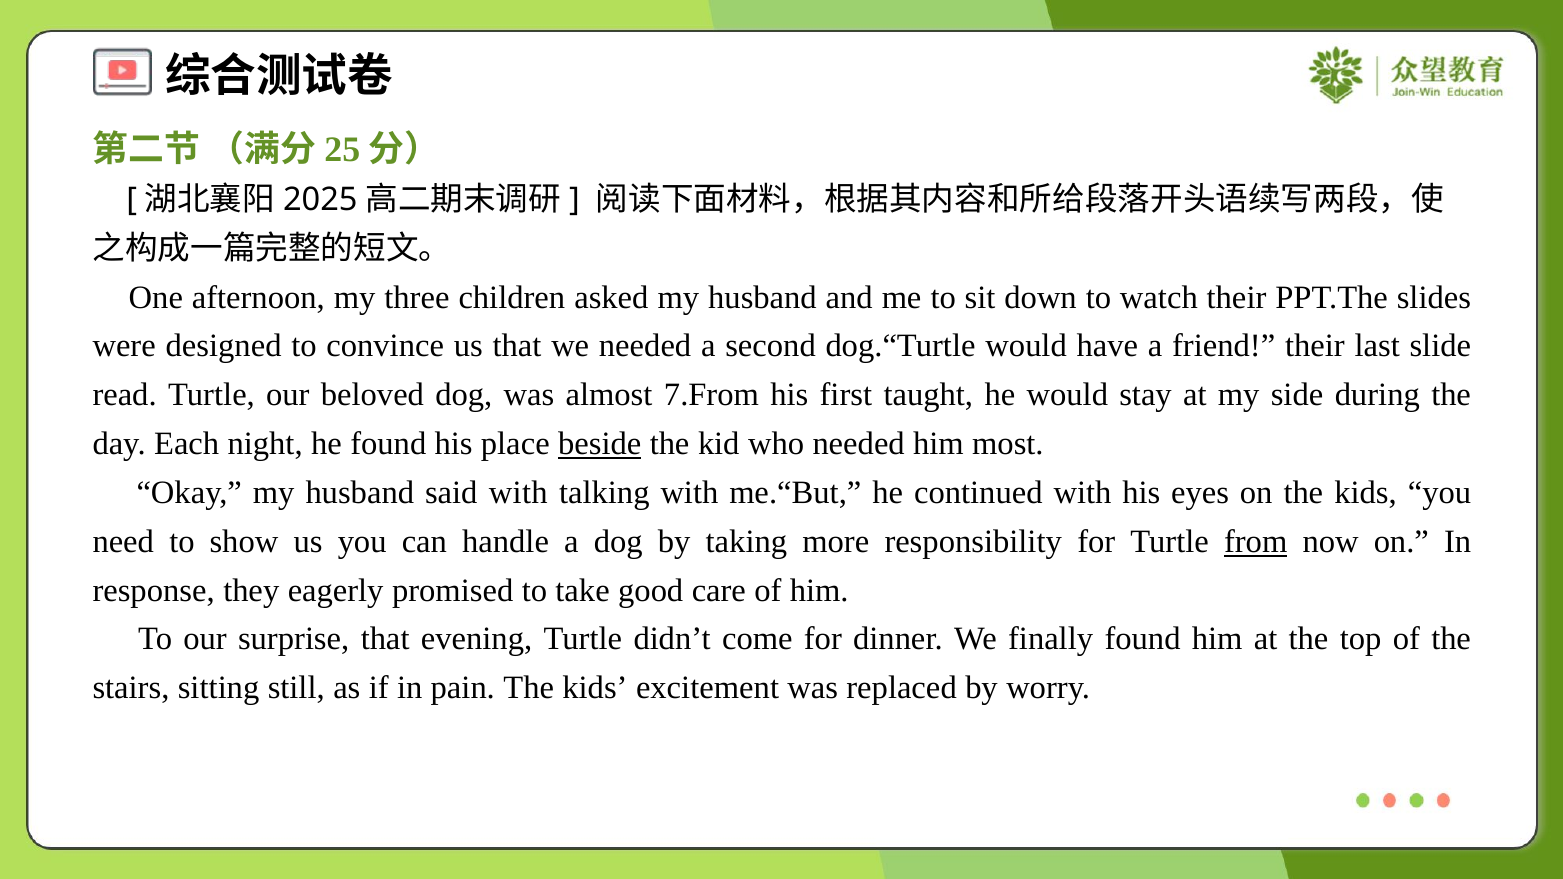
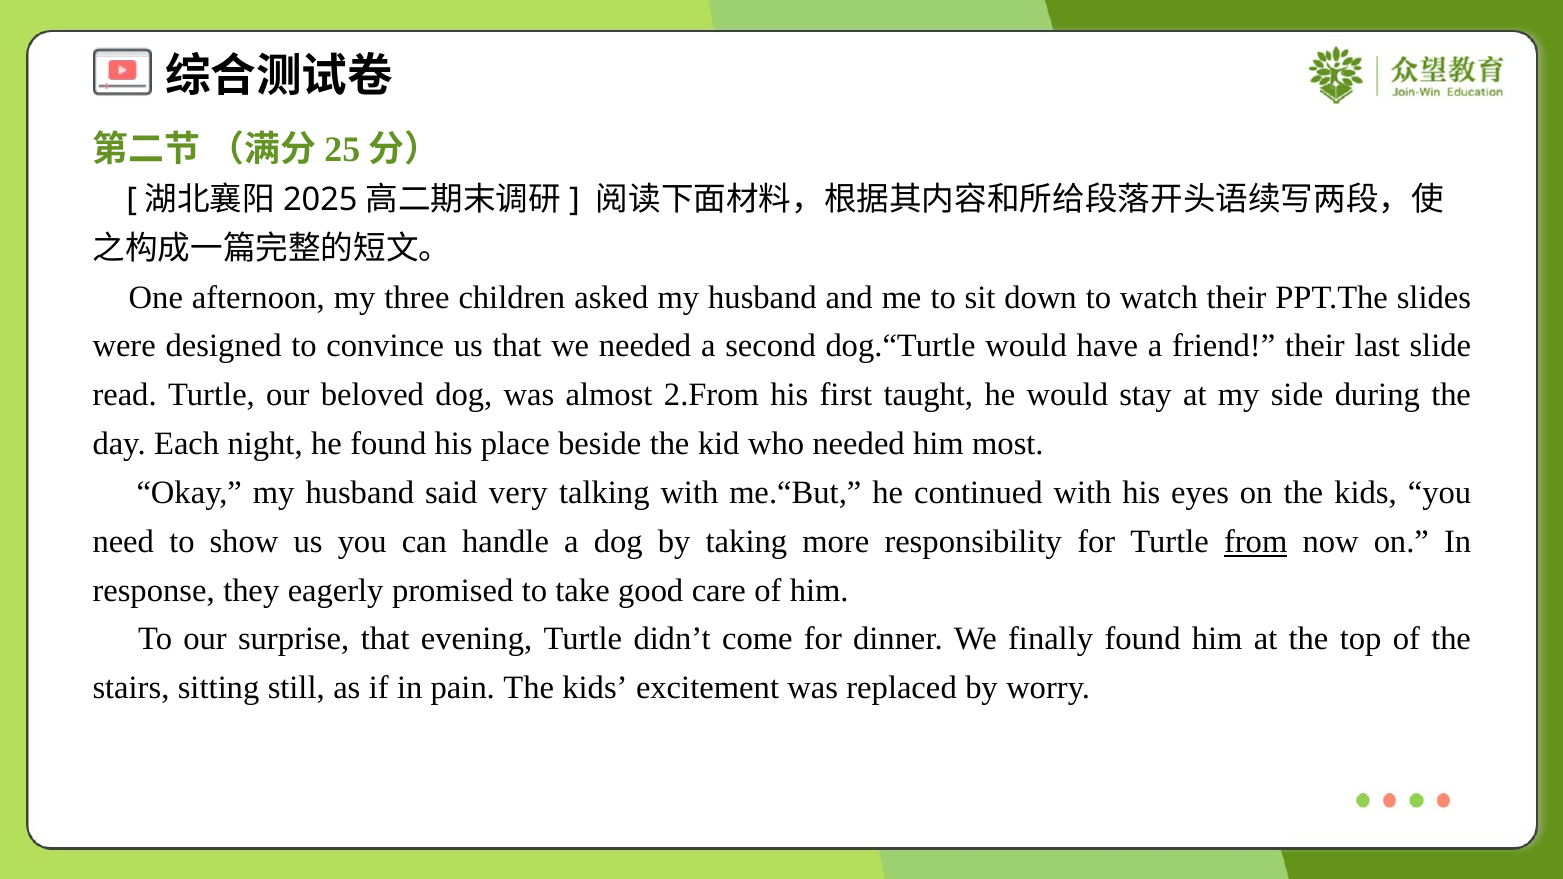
7.From: 7.From -> 2.From
beside underline: present -> none
said with: with -> very
